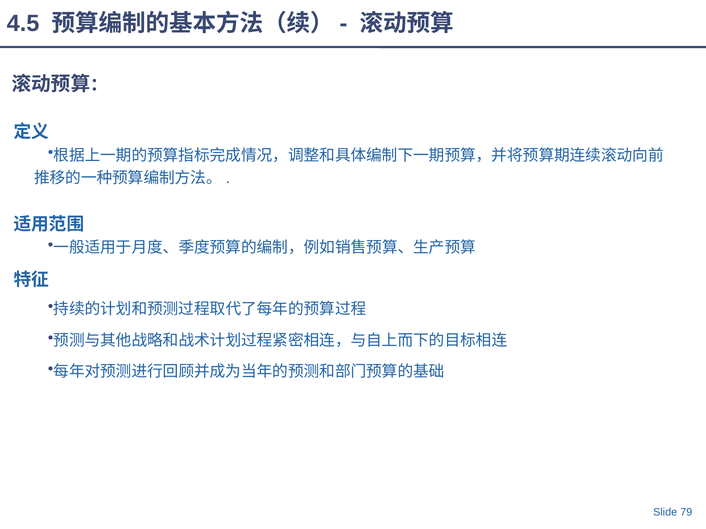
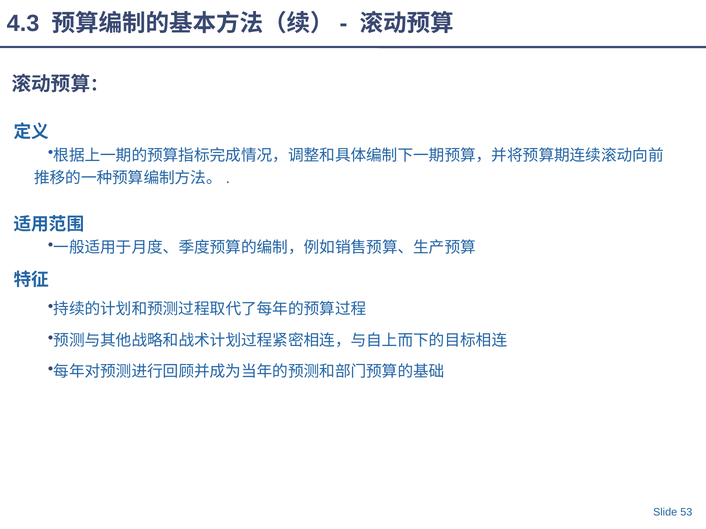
4.5: 4.5 -> 4.3
79: 79 -> 53
